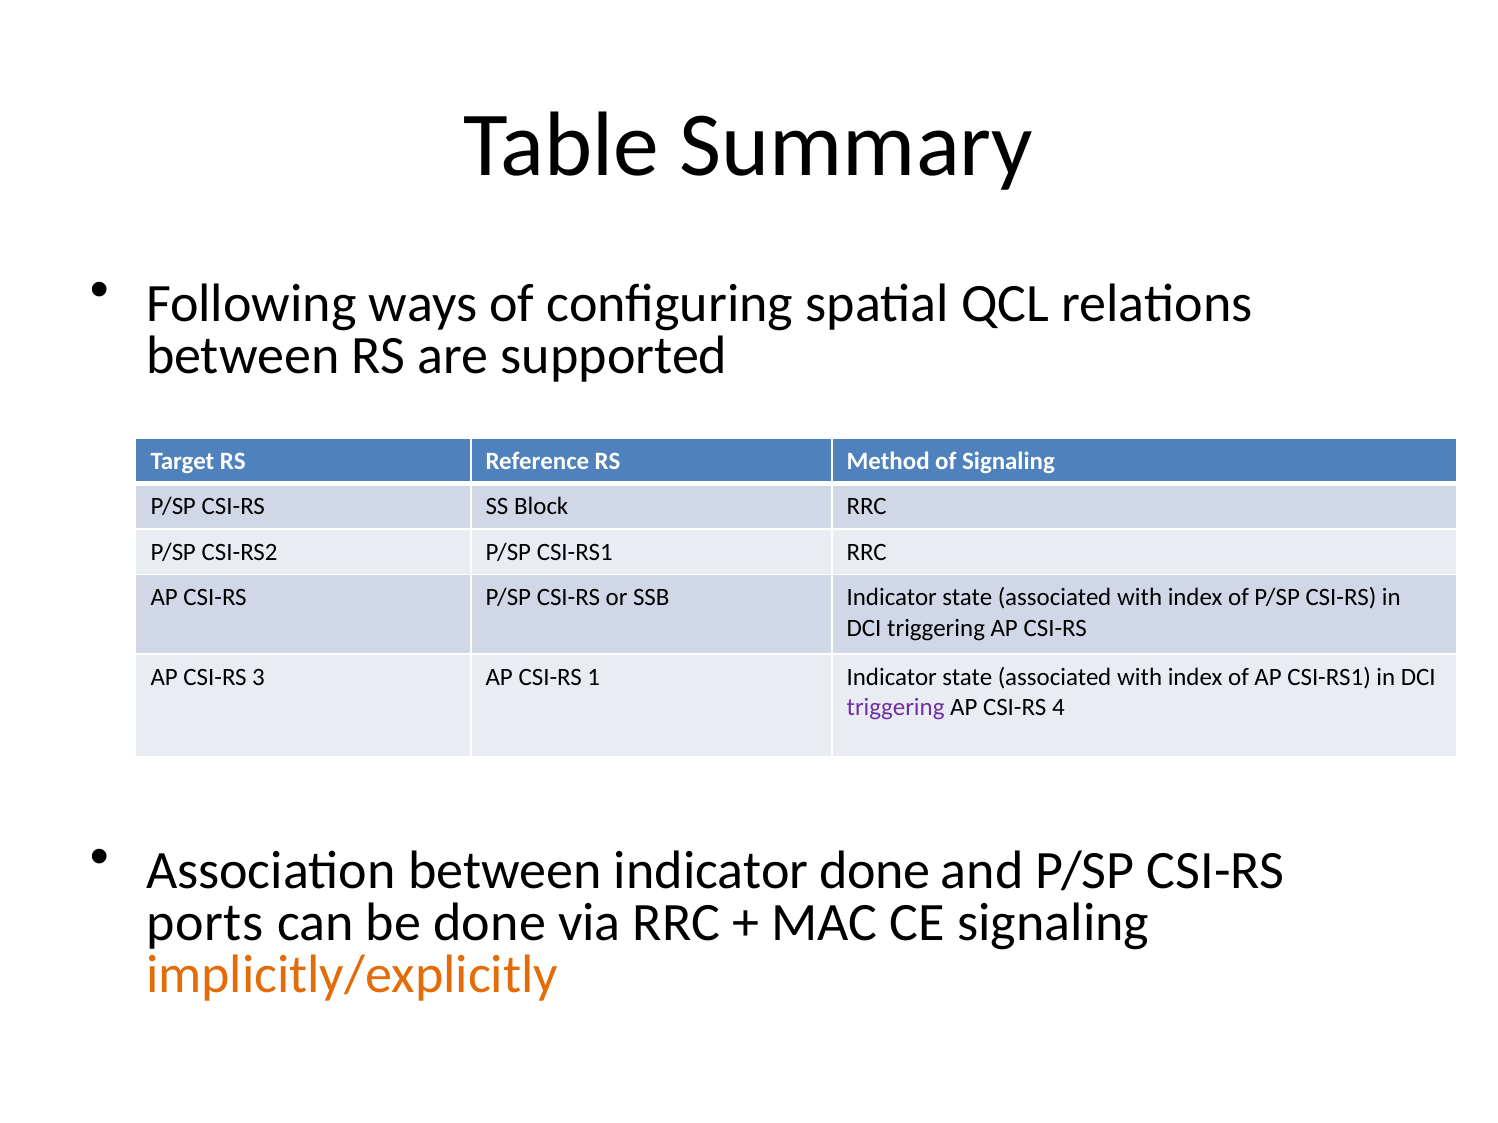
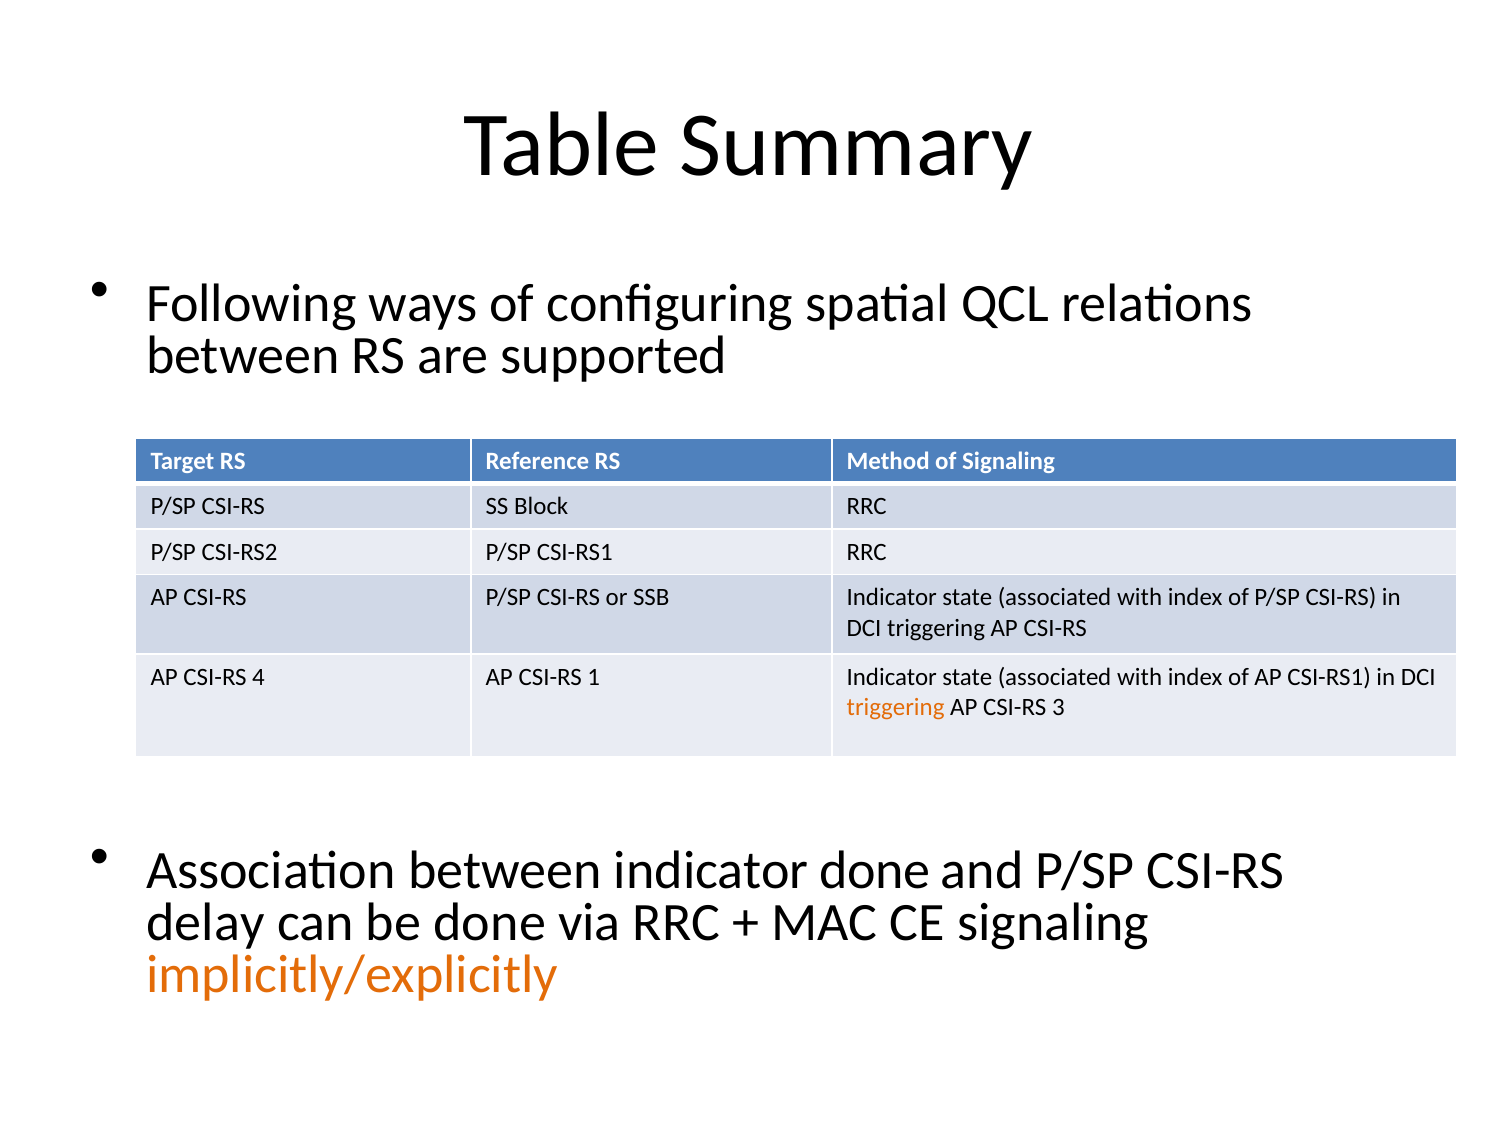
3: 3 -> 4
triggering at (896, 708) colour: purple -> orange
4: 4 -> 3
ports: ports -> delay
